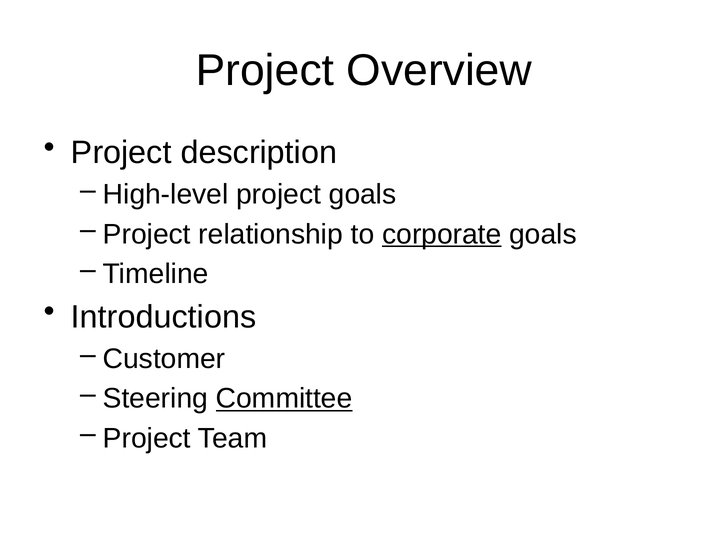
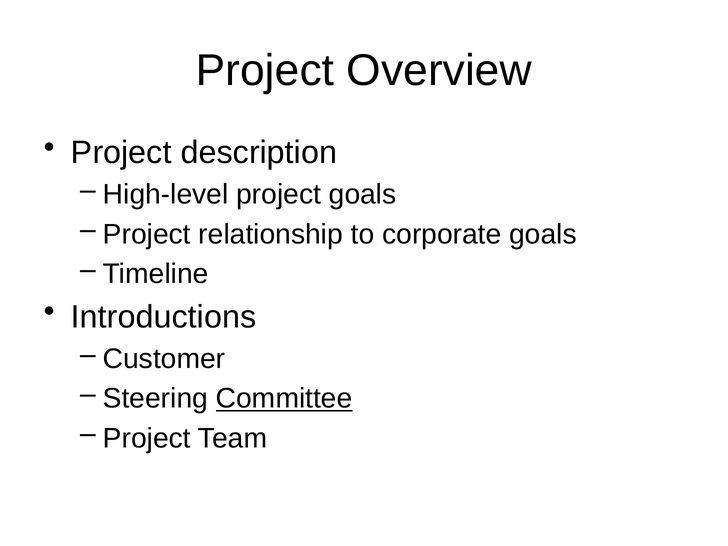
corporate underline: present -> none
